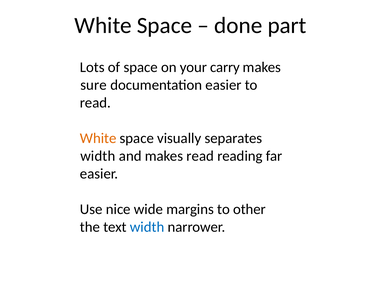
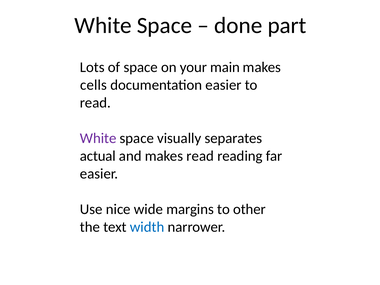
carry: carry -> main
sure: sure -> cells
White at (98, 138) colour: orange -> purple
width at (98, 156): width -> actual
